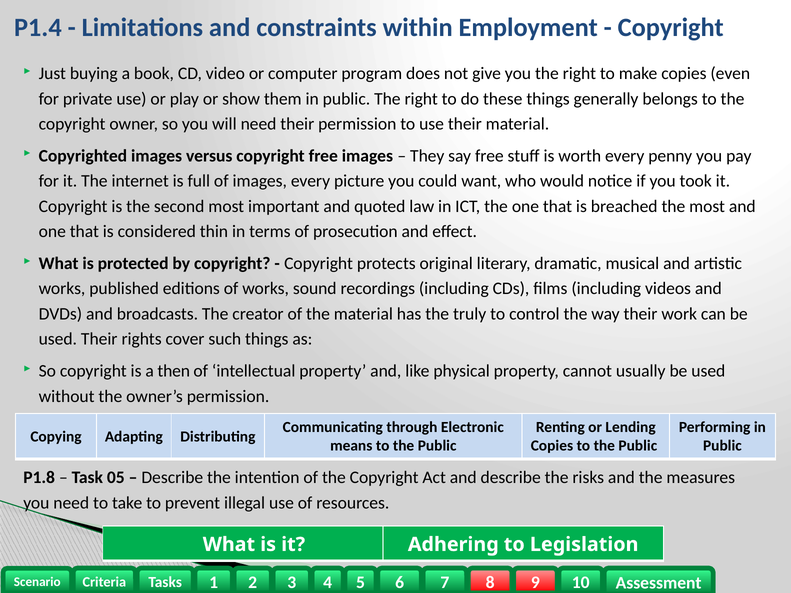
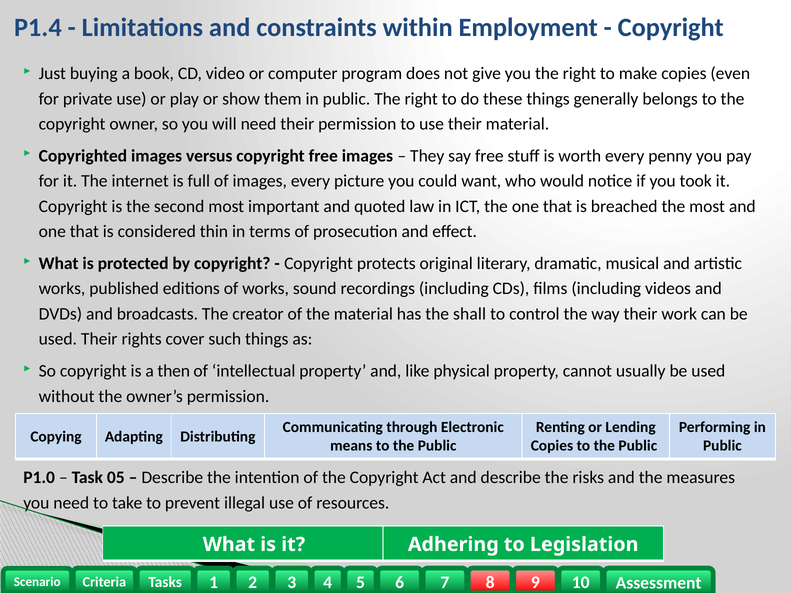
truly: truly -> shall
P1.8: P1.8 -> P1.0
